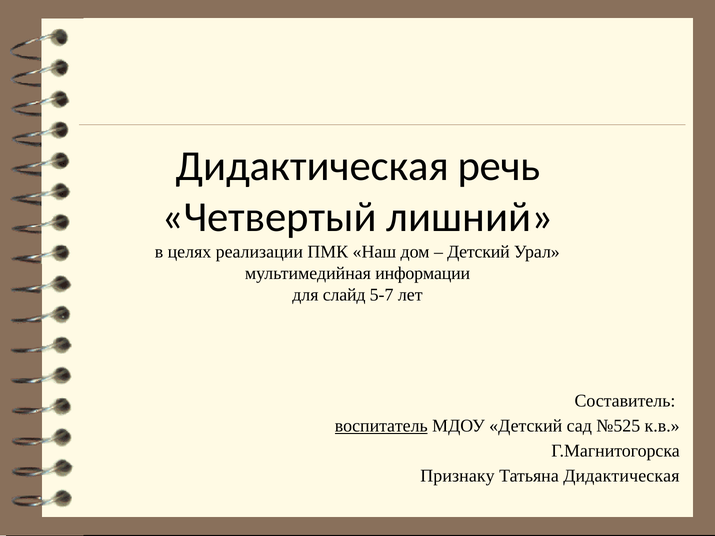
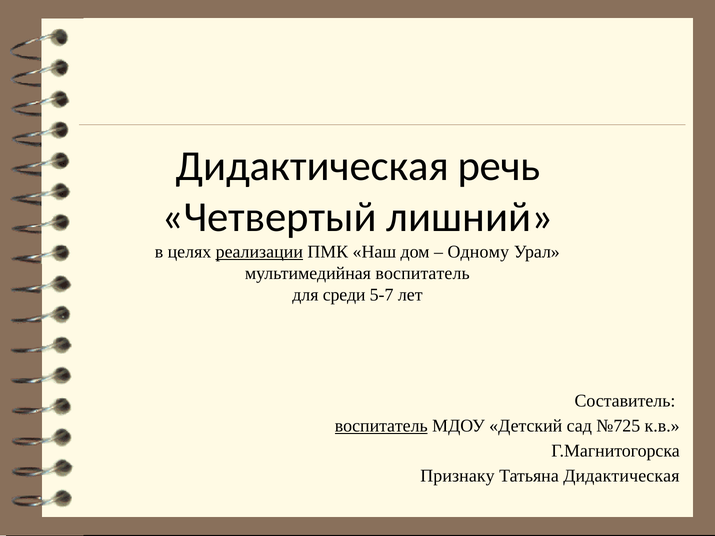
реализации underline: none -> present
Детский at (479, 252): Детский -> Одному
мультимедийная информации: информации -> воспитатель
слайд: слайд -> среди
№525: №525 -> №725
